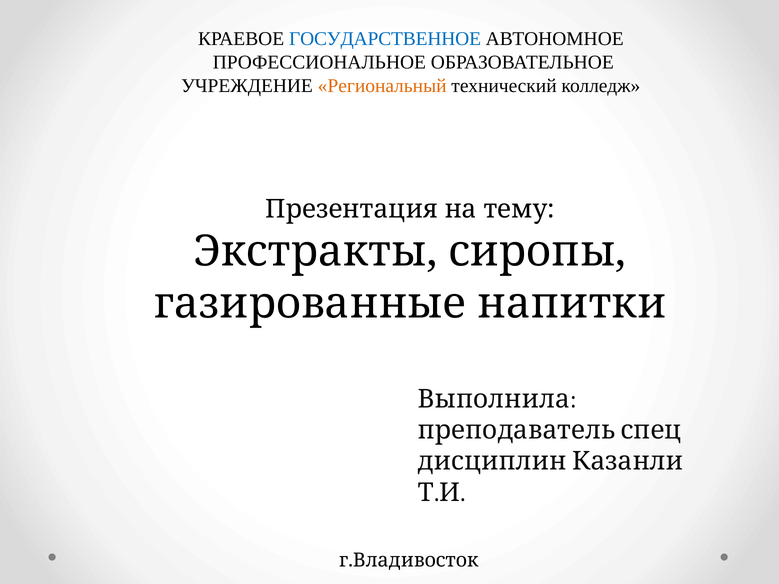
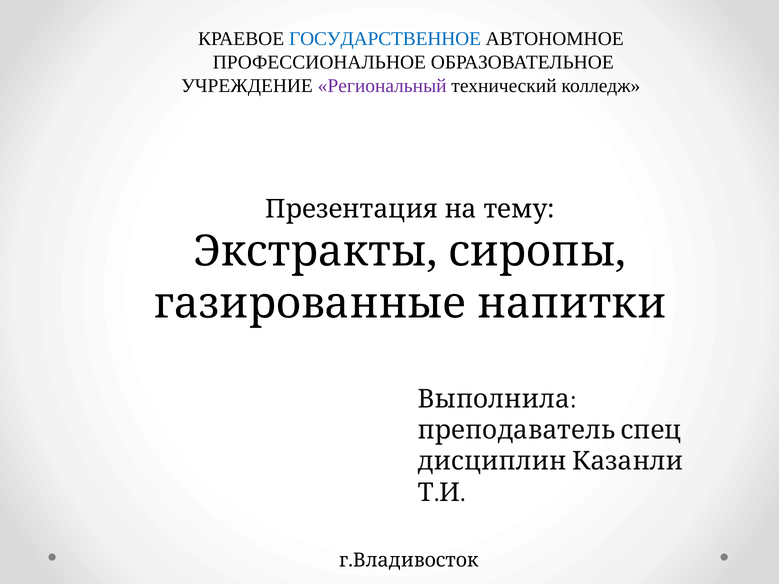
Региональный colour: orange -> purple
